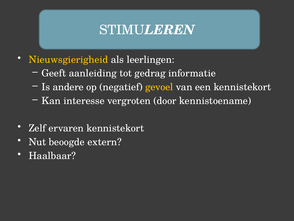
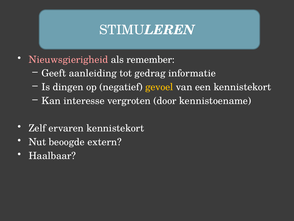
Nieuwsgierigheid colour: yellow -> pink
leerlingen: leerlingen -> remember
andere: andere -> dingen
